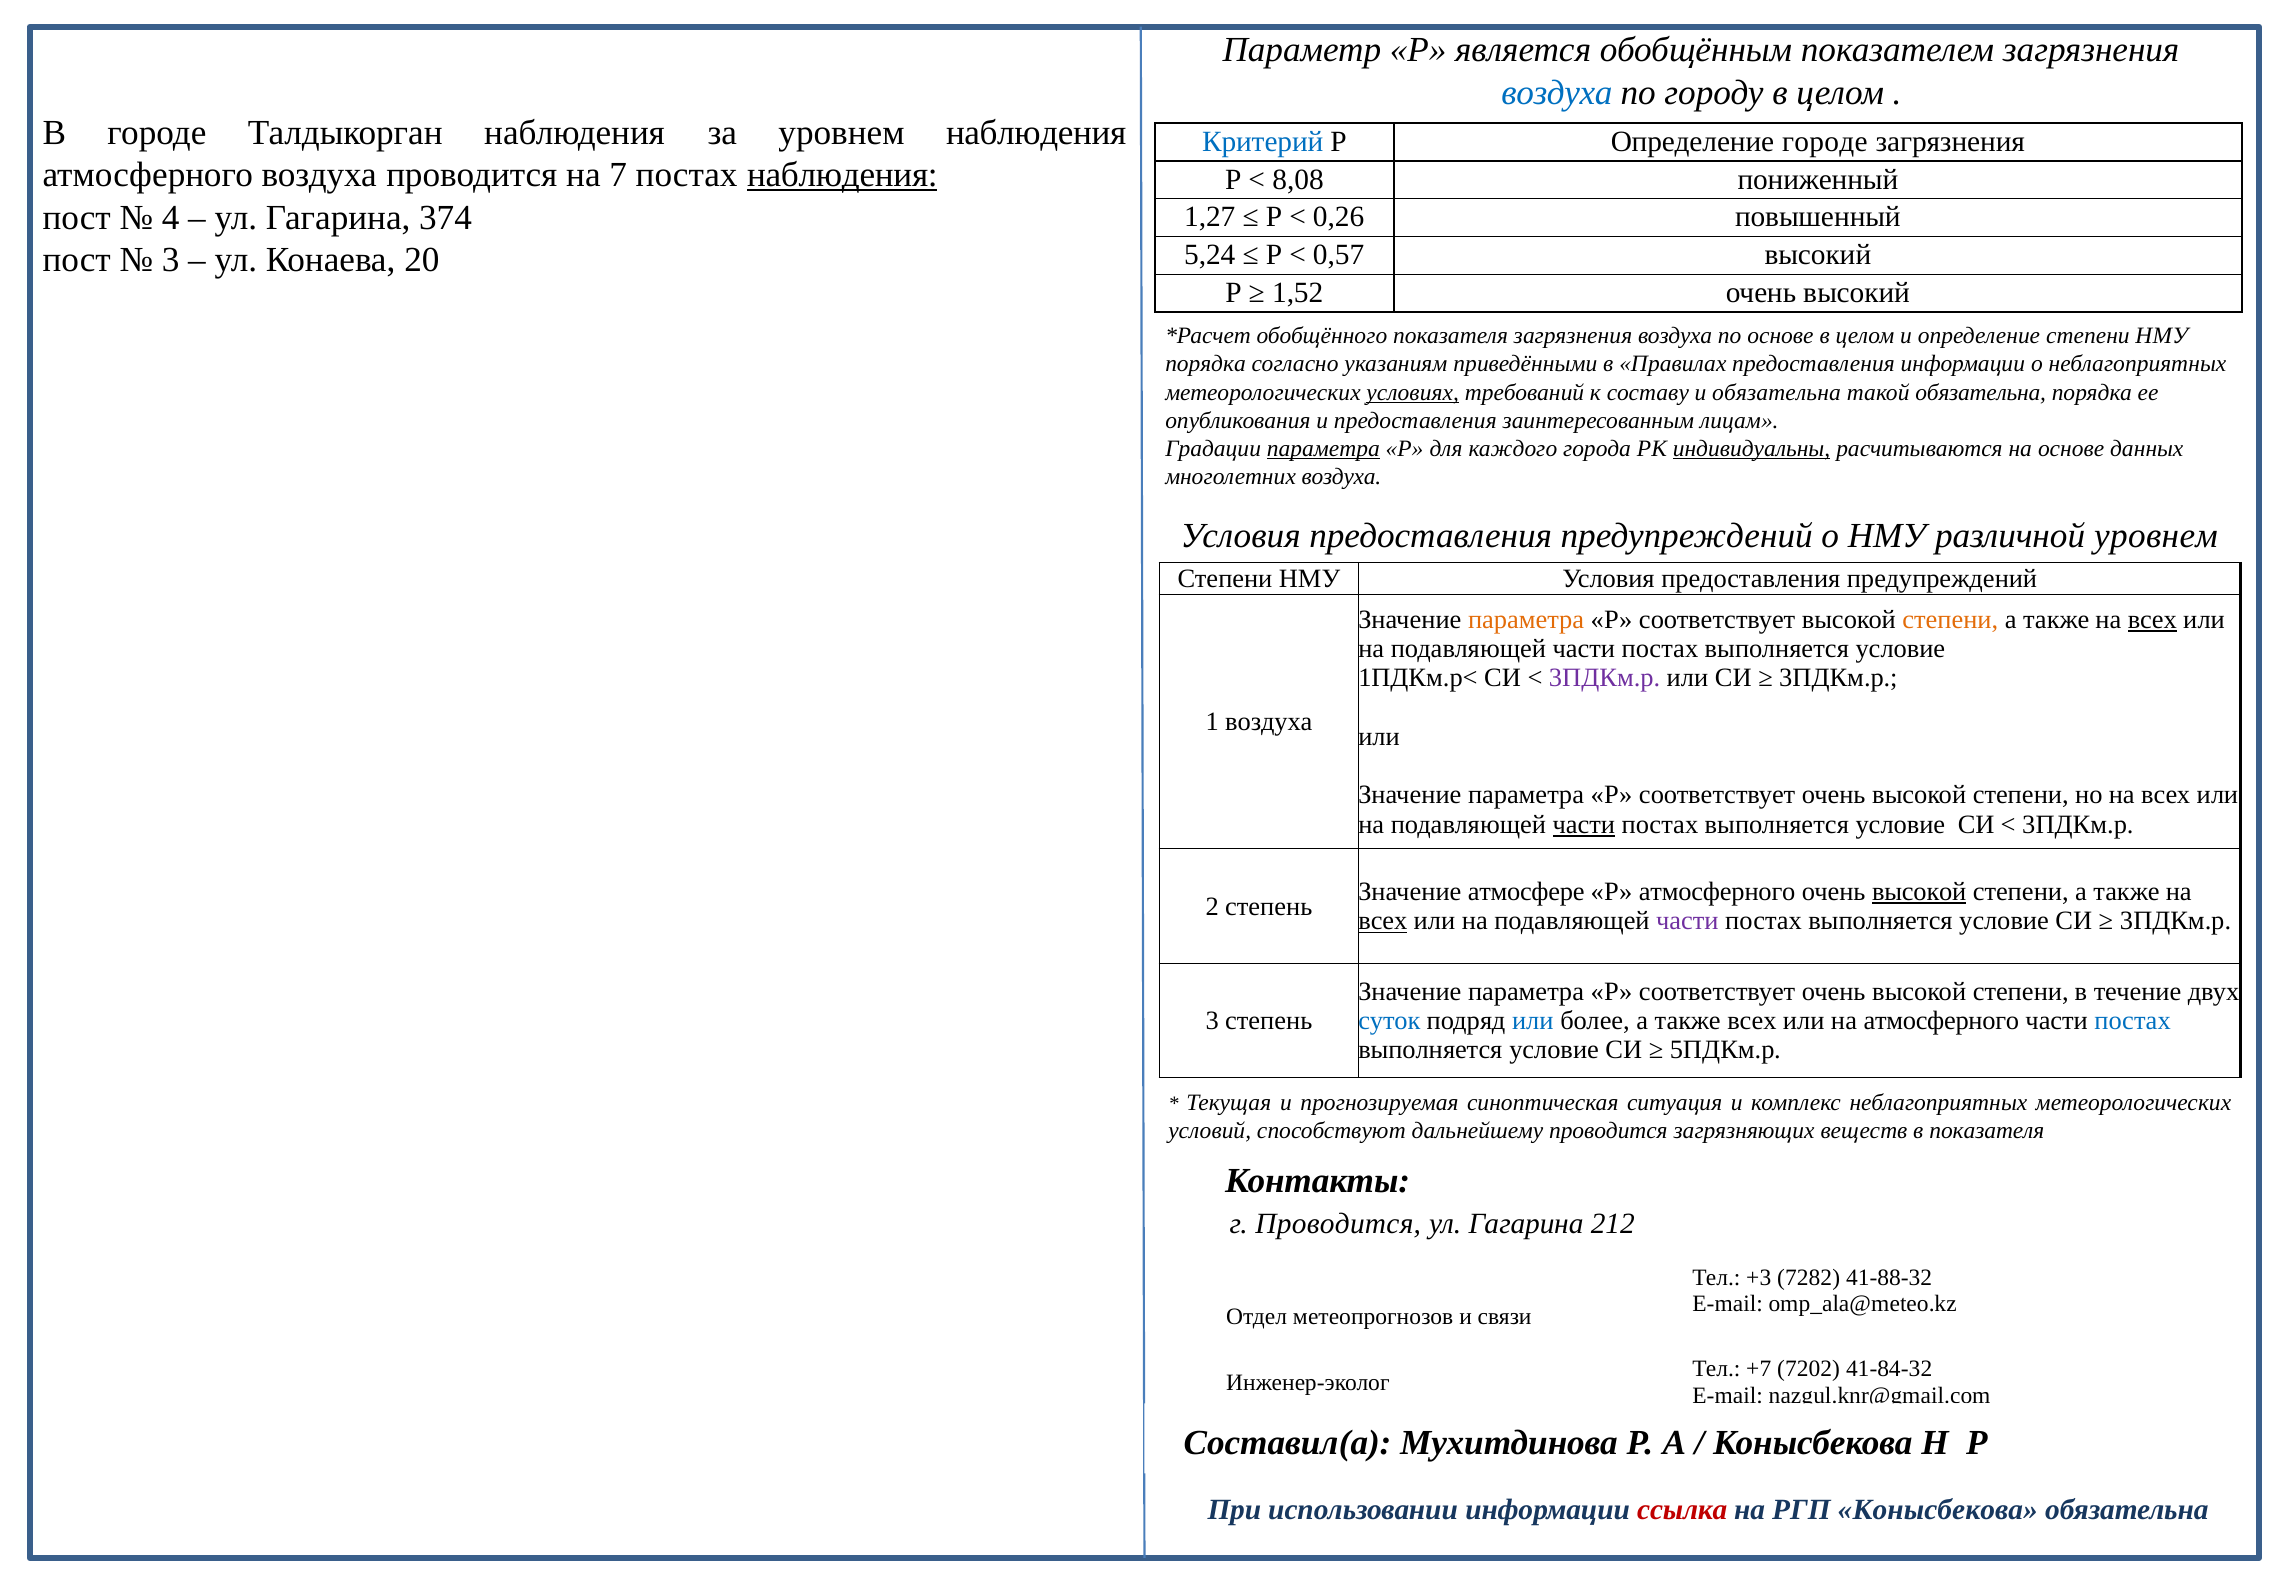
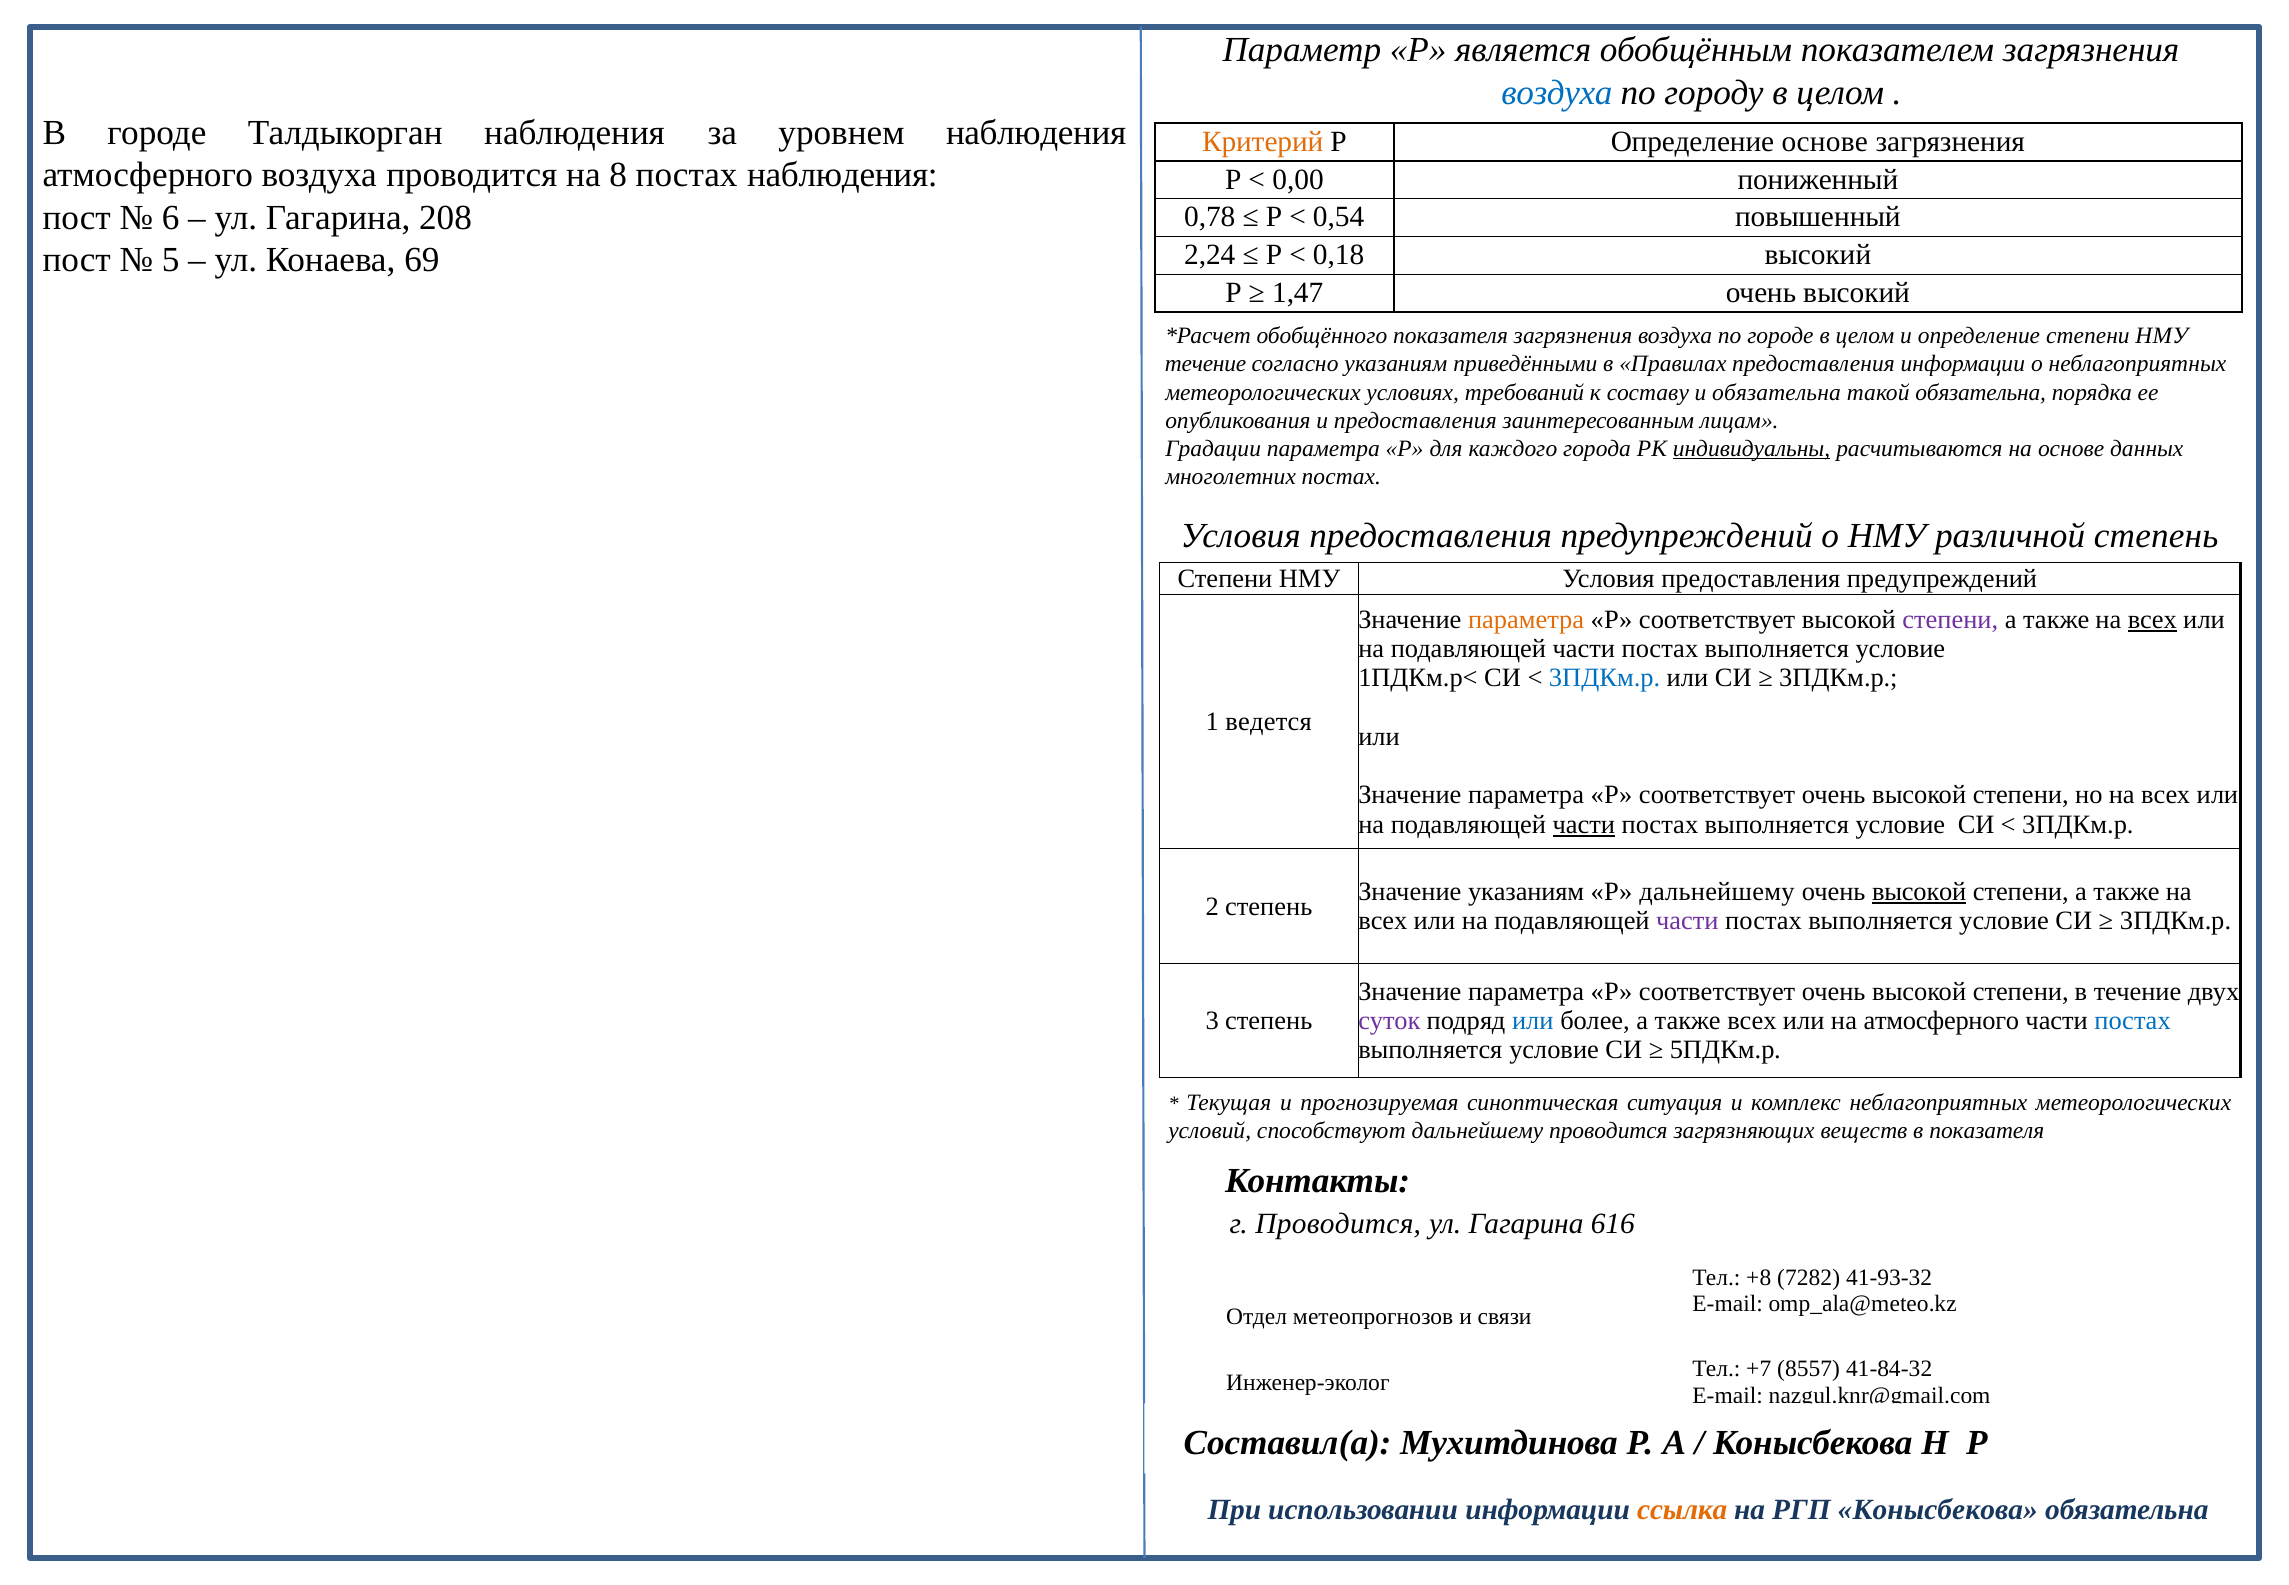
Критерий colour: blue -> orange
Определение городе: городе -> основе
7: 7 -> 8
наблюдения at (842, 175) underline: present -> none
8,08: 8,08 -> 0,00
4: 4 -> 6
374: 374 -> 208
1,27: 1,27 -> 0,78
0,26: 0,26 -> 0,54
5,24: 5,24 -> 2,24
0,57: 0,57 -> 0,18
3 at (171, 260): 3 -> 5
20: 20 -> 69
1,52: 1,52 -> 1,47
по основе: основе -> городе
порядка at (1205, 364): порядка -> течение
условиях underline: present -> none
параметра at (1323, 449) underline: present -> none
многолетних воздуха: воздуха -> постах
различной уровнем: уровнем -> степень
степени at (1950, 619) colour: orange -> purple
3ПДКм.р at (1605, 678) colour: purple -> blue
1 воздуха: воздуха -> ведется
Значение атмосфере: атмосфере -> указаниям
Р атмосферного: атмосферного -> дальнейшему
всех at (1383, 921) underline: present -> none
суток colour: blue -> purple
212: 212 -> 616
+3: +3 -> +8
41-88-32: 41-88-32 -> 41-93-32
7202: 7202 -> 8557
ссылка colour: red -> orange
